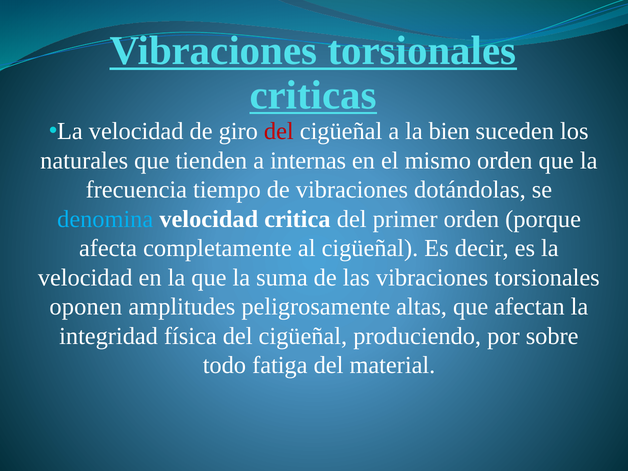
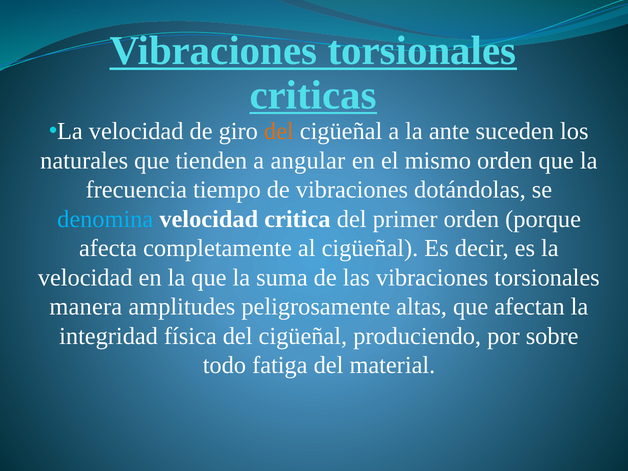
del at (279, 131) colour: red -> orange
bien: bien -> ante
internas: internas -> angular
oponen: oponen -> manera
